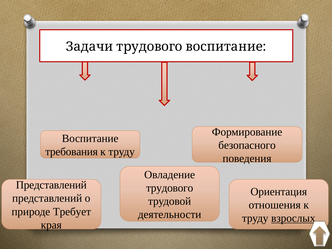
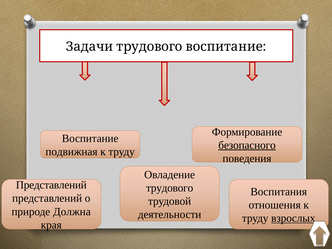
безопасного underline: none -> present
требования: требования -> подвижная
Ориентация: Ориентация -> Воспитания
Требует: Требует -> Должна
